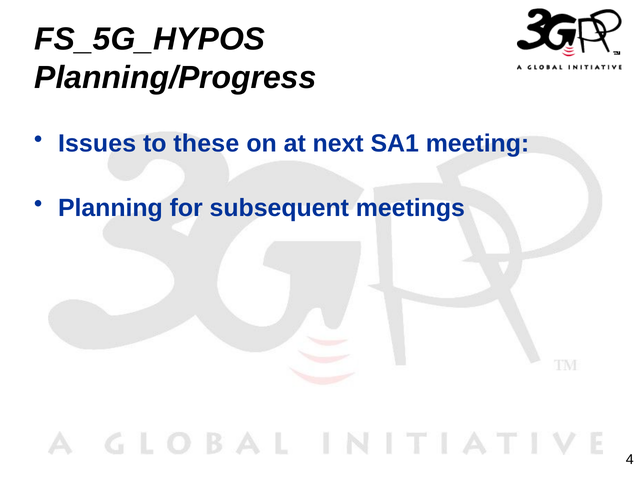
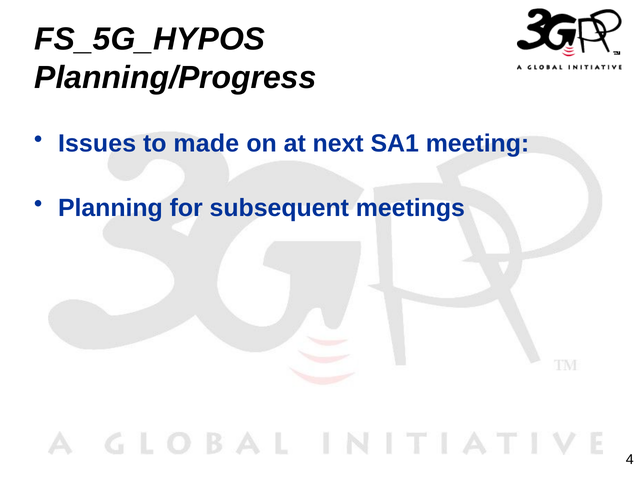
these: these -> made
